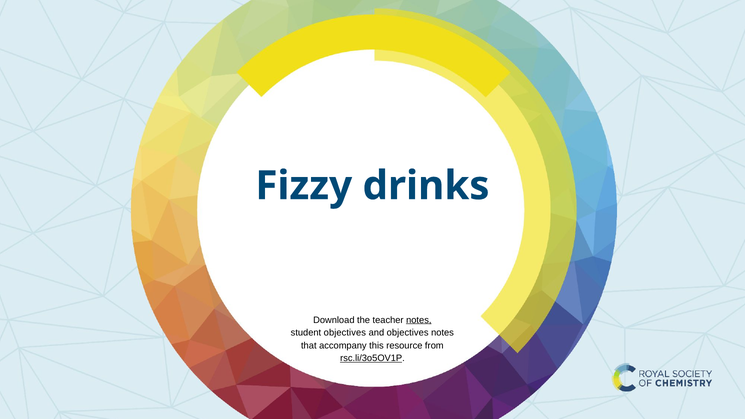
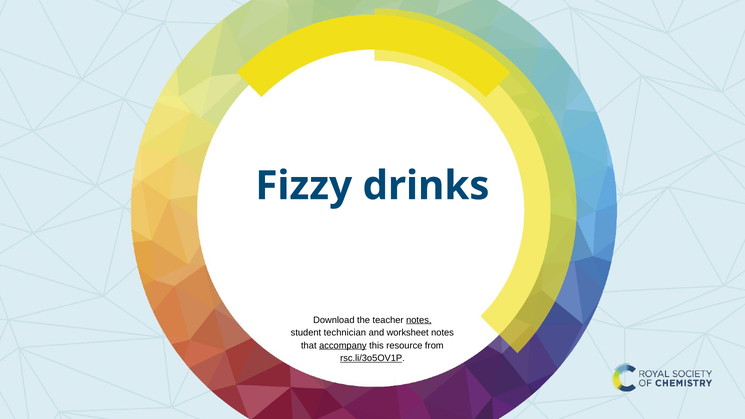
student objectives: objectives -> technician
and objectives: objectives -> worksheet
accompany underline: none -> present
